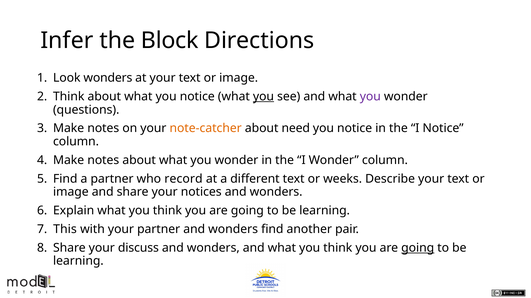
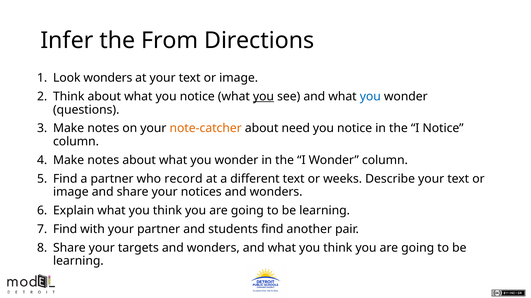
Block: Block -> From
you at (370, 97) colour: purple -> blue
This at (65, 230): This -> Find
partner and wonders: wonders -> students
discuss: discuss -> targets
going at (418, 248) underline: present -> none
